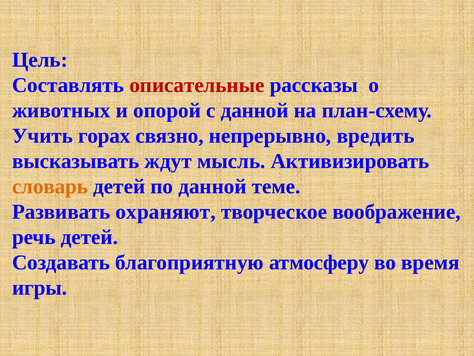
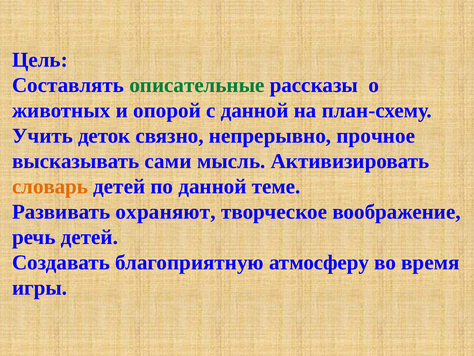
описательные colour: red -> green
горах: горах -> деток
вредить: вредить -> прочное
ждут: ждут -> сами
